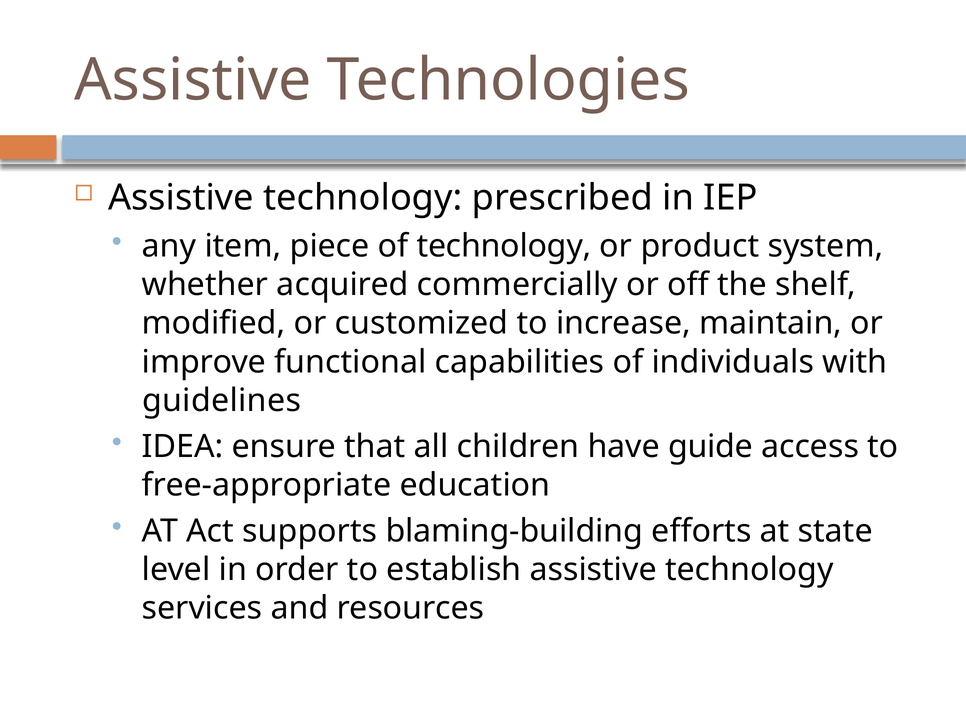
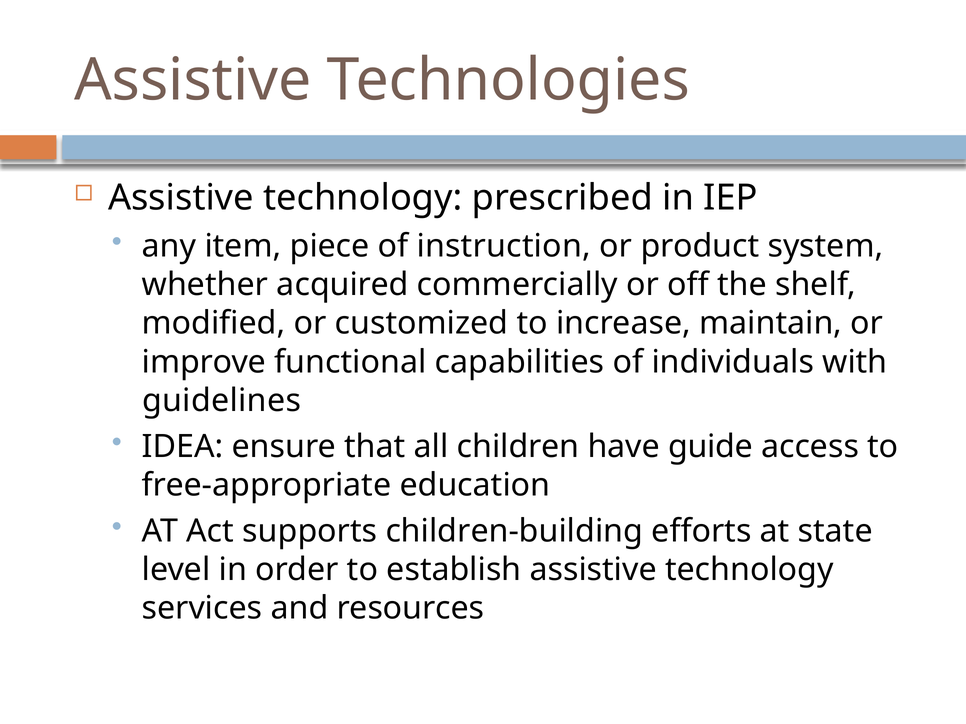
of technology: technology -> instruction
blaming-building: blaming-building -> children-building
